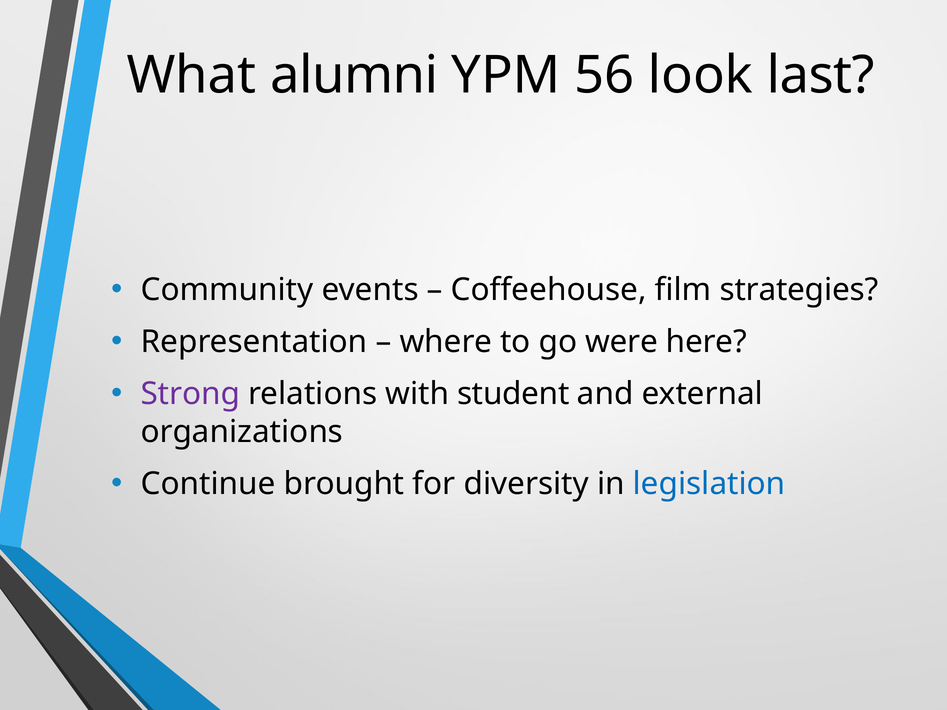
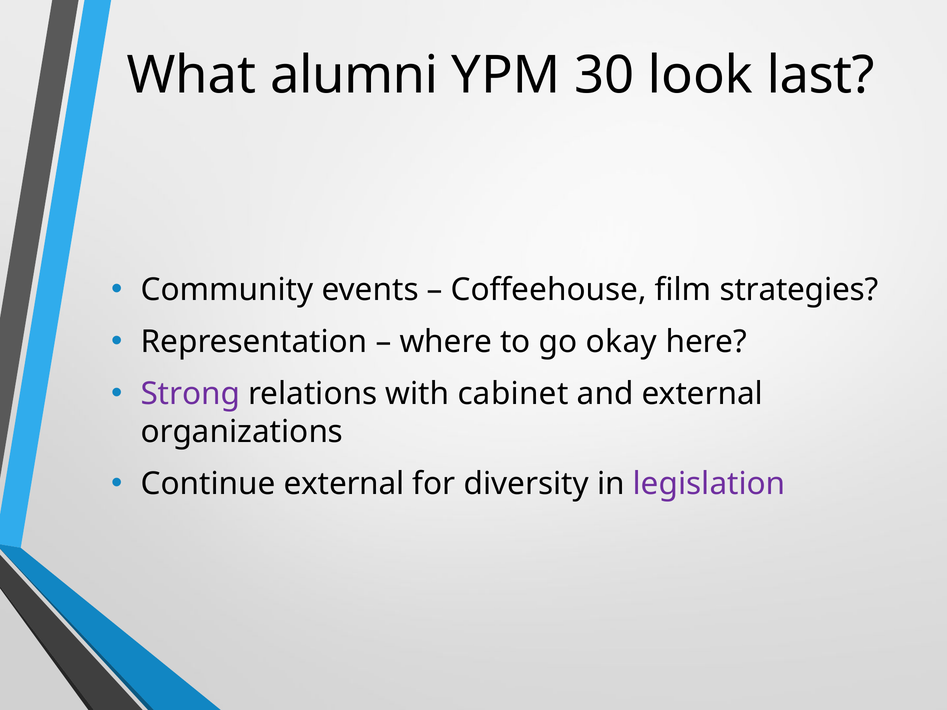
56: 56 -> 30
were: were -> okay
student: student -> cabinet
Continue brought: brought -> external
legislation colour: blue -> purple
